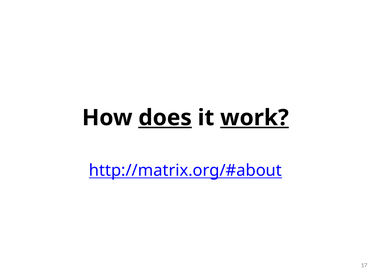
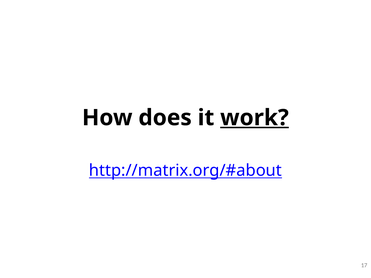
does underline: present -> none
